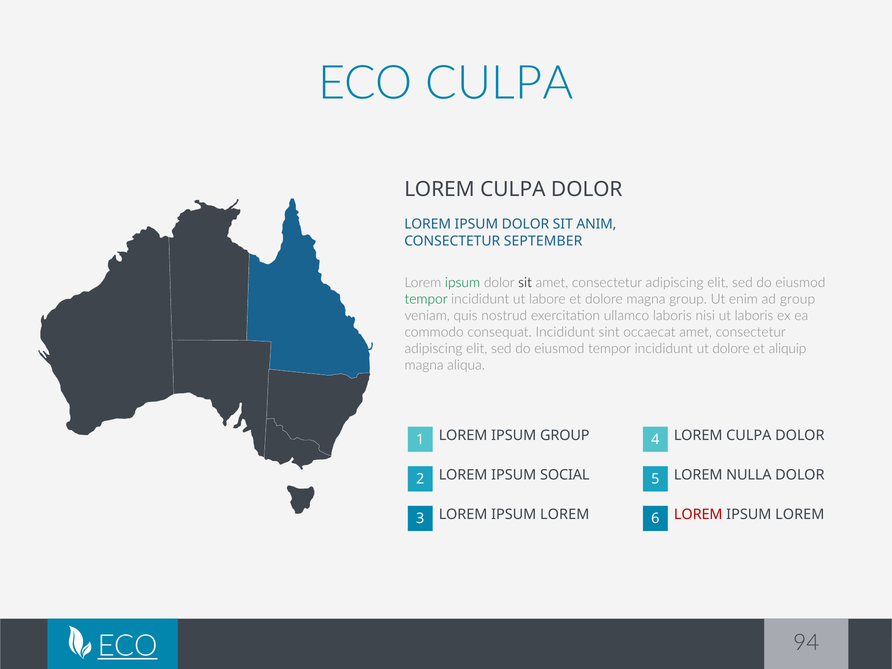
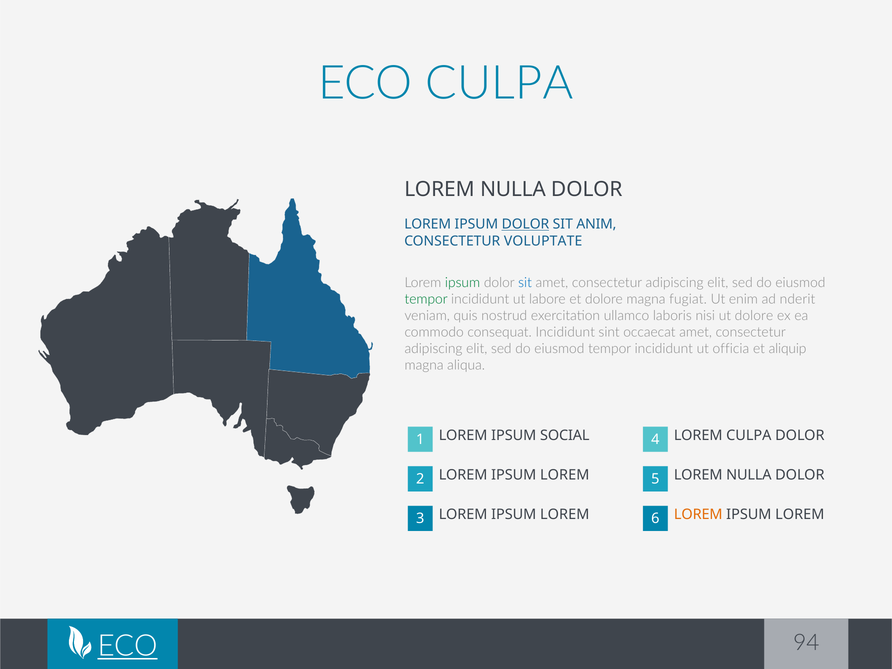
CULPA at (513, 189): CULPA -> NULLA
DOLOR at (525, 224) underline: none -> present
SEPTEMBER: SEPTEMBER -> VOLUPTATE
sit at (525, 282) colour: black -> blue
magna group: group -> fugiat
ad group: group -> nderit
ut laboris: laboris -> dolore
ut dolore: dolore -> officia
IPSUM GROUP: GROUP -> SOCIAL
SOCIAL at (565, 475): SOCIAL -> LOREM
LOREM at (698, 515) colour: red -> orange
